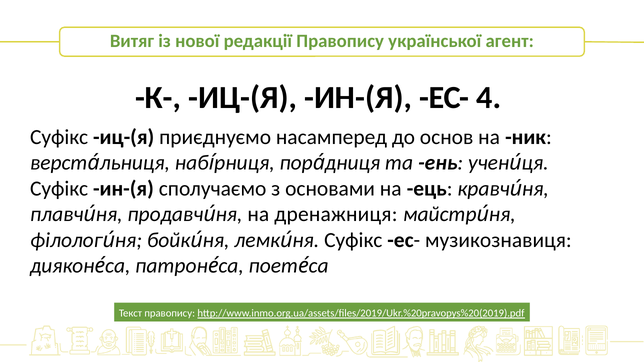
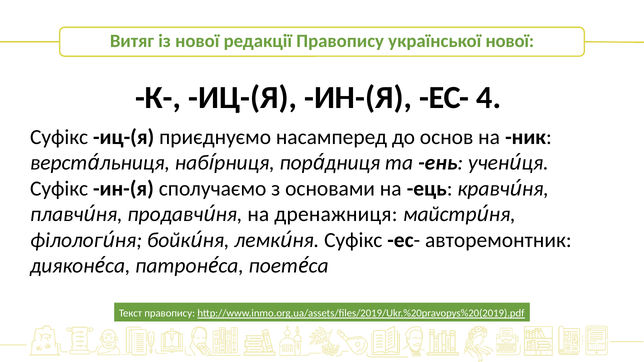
української агент: агент -> нової
музикознавиця: музикознавиця -> авторемонтник
